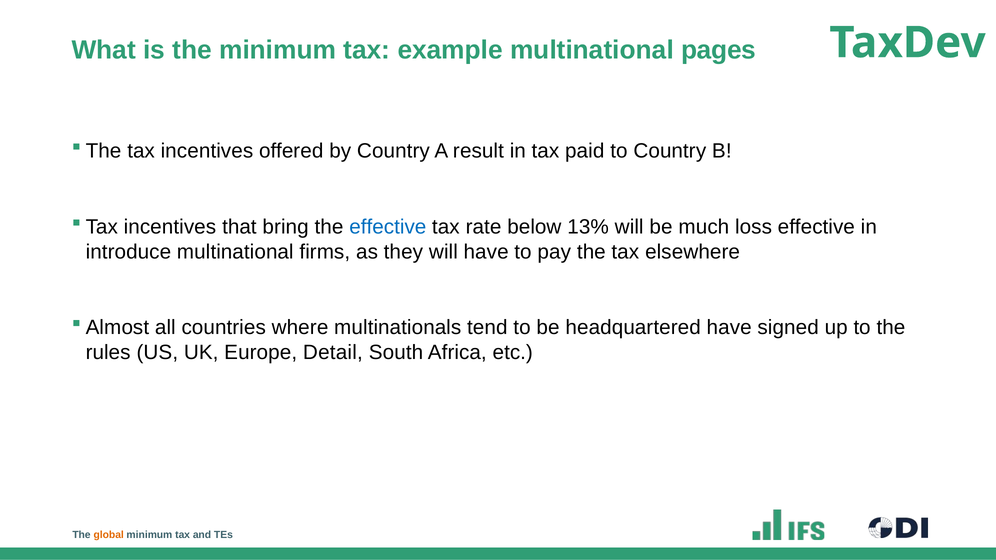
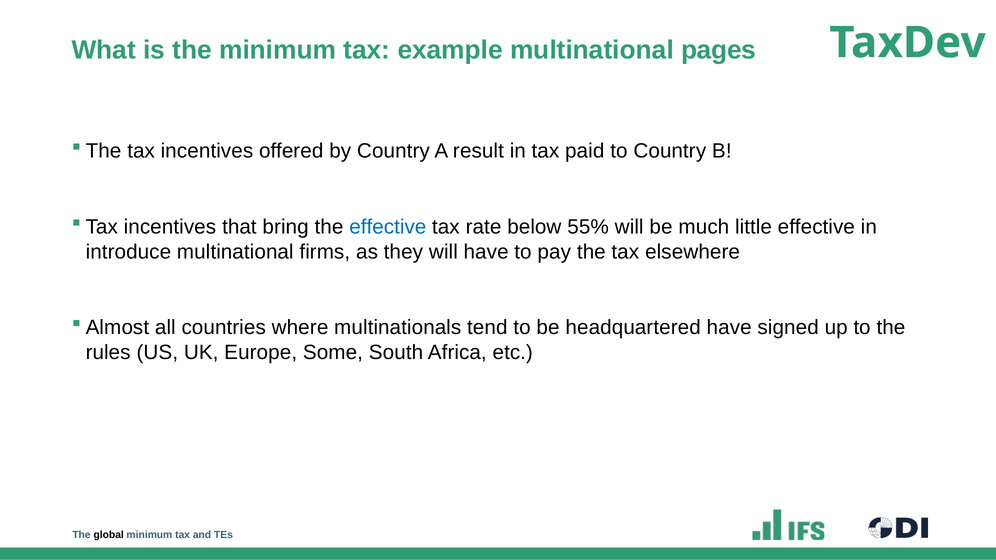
13%: 13% -> 55%
loss: loss -> little
Detail: Detail -> Some
global colour: orange -> black
